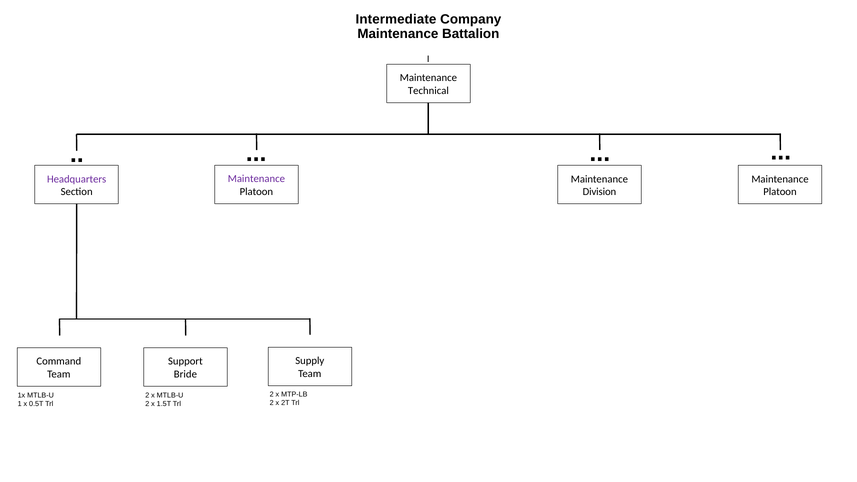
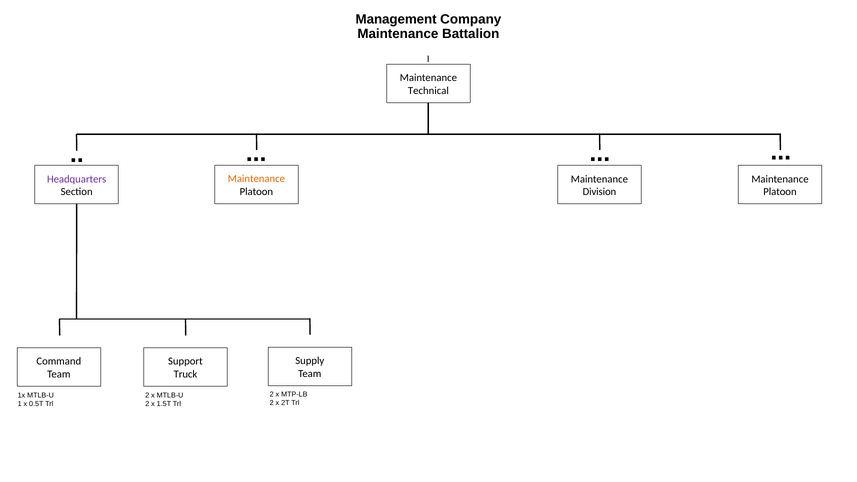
Intermediate: Intermediate -> Management
Maintenance at (256, 179) colour: purple -> orange
Bride: Bride -> Truck
